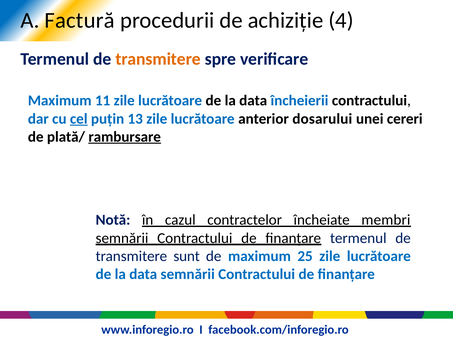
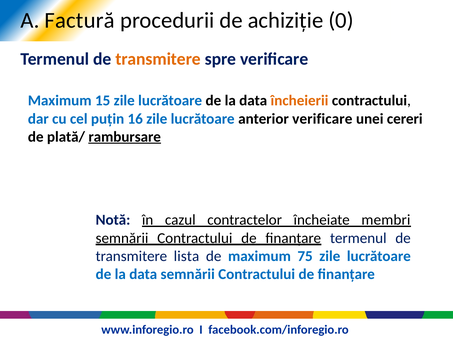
4: 4 -> 0
11: 11 -> 15
încheierii colour: blue -> orange
cel underline: present -> none
13: 13 -> 16
anterior dosarului: dosarului -> verificare
sunt: sunt -> lista
25: 25 -> 75
